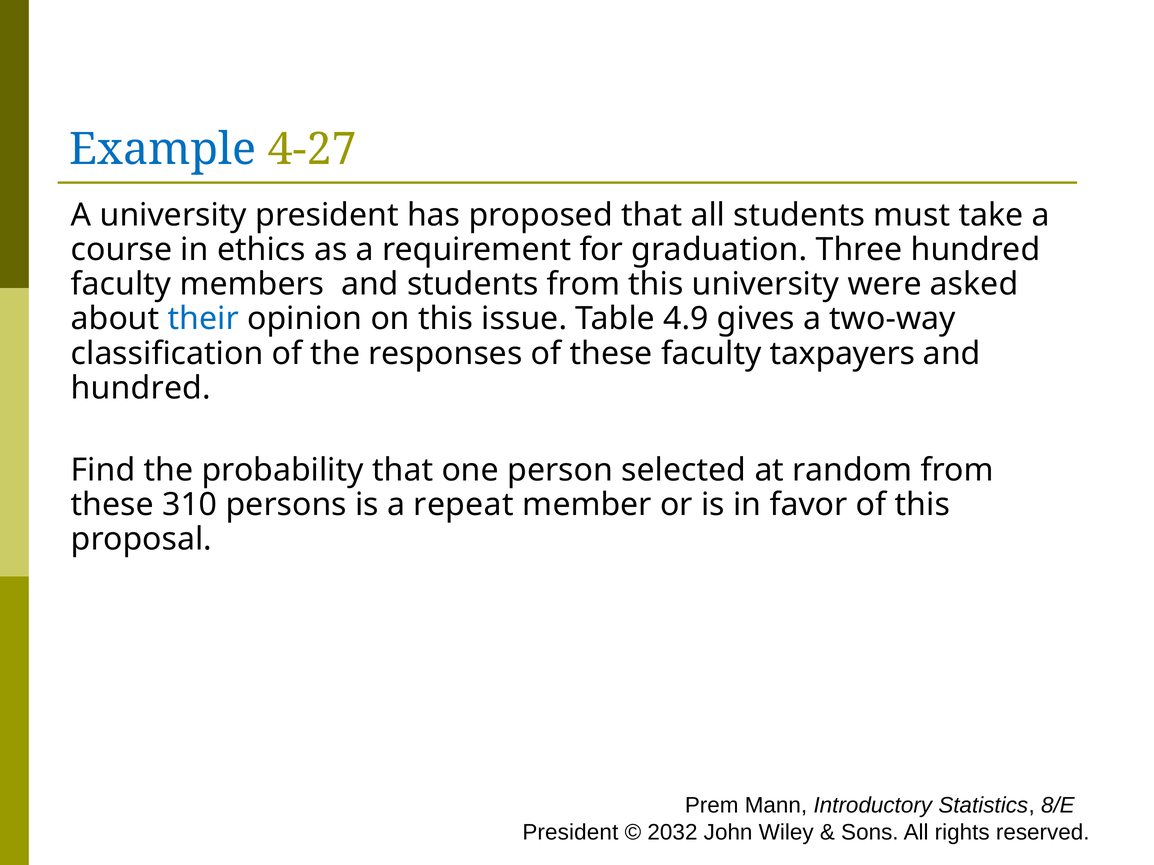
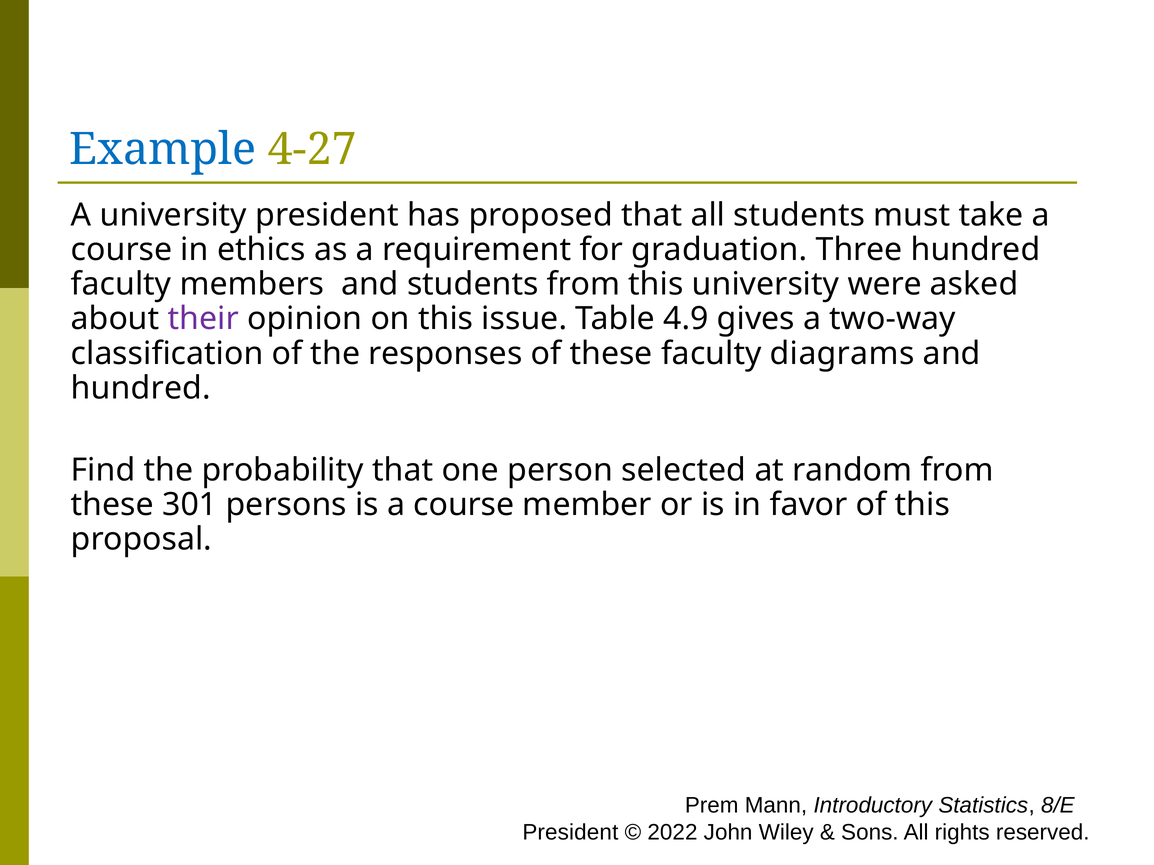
their colour: blue -> purple
taxpayers: taxpayers -> diagrams
310: 310 -> 301
is a repeat: repeat -> course
2032: 2032 -> 2022
